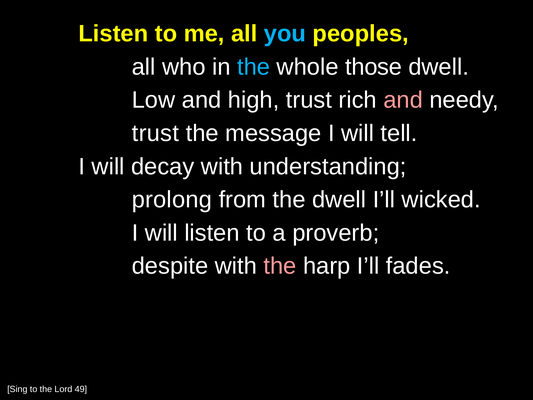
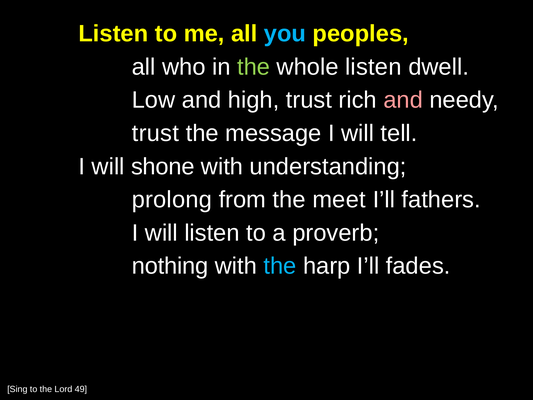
the at (254, 67) colour: light blue -> light green
whole those: those -> listen
decay: decay -> shone
the dwell: dwell -> meet
wicked: wicked -> fathers
despite: despite -> nothing
the at (280, 266) colour: pink -> light blue
